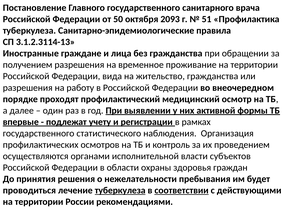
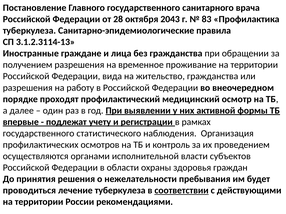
50: 50 -> 28
2093: 2093 -> 2043
51: 51 -> 83
туберкулеза at (120, 191) underline: present -> none
